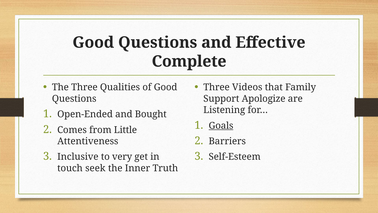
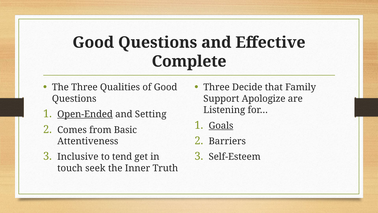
Videos: Videos -> Decide
Open-Ended underline: none -> present
Bought: Bought -> Setting
Little: Little -> Basic
very: very -> tend
